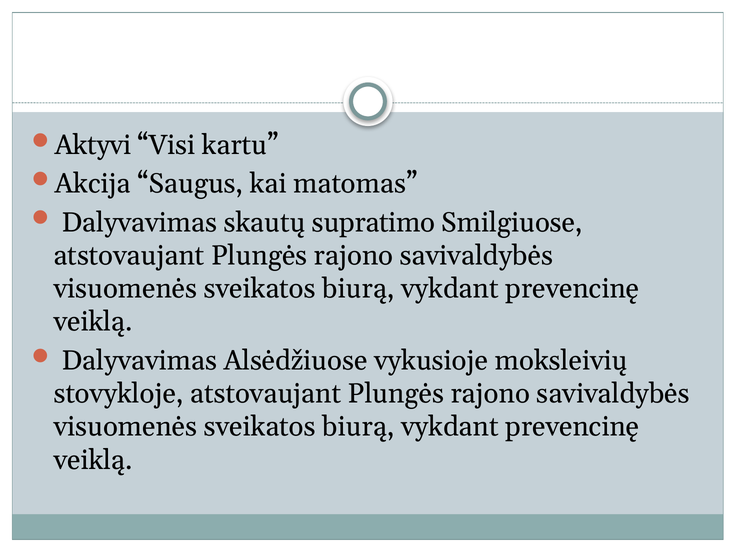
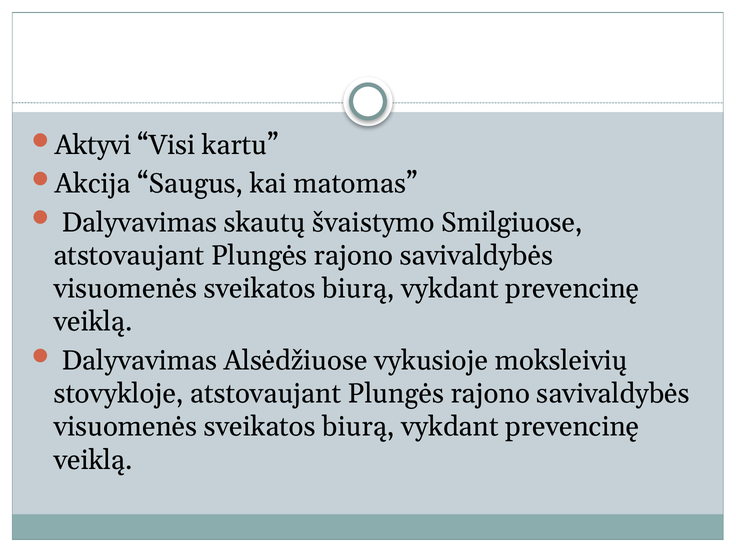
supratimo: supratimo -> švaistymo
